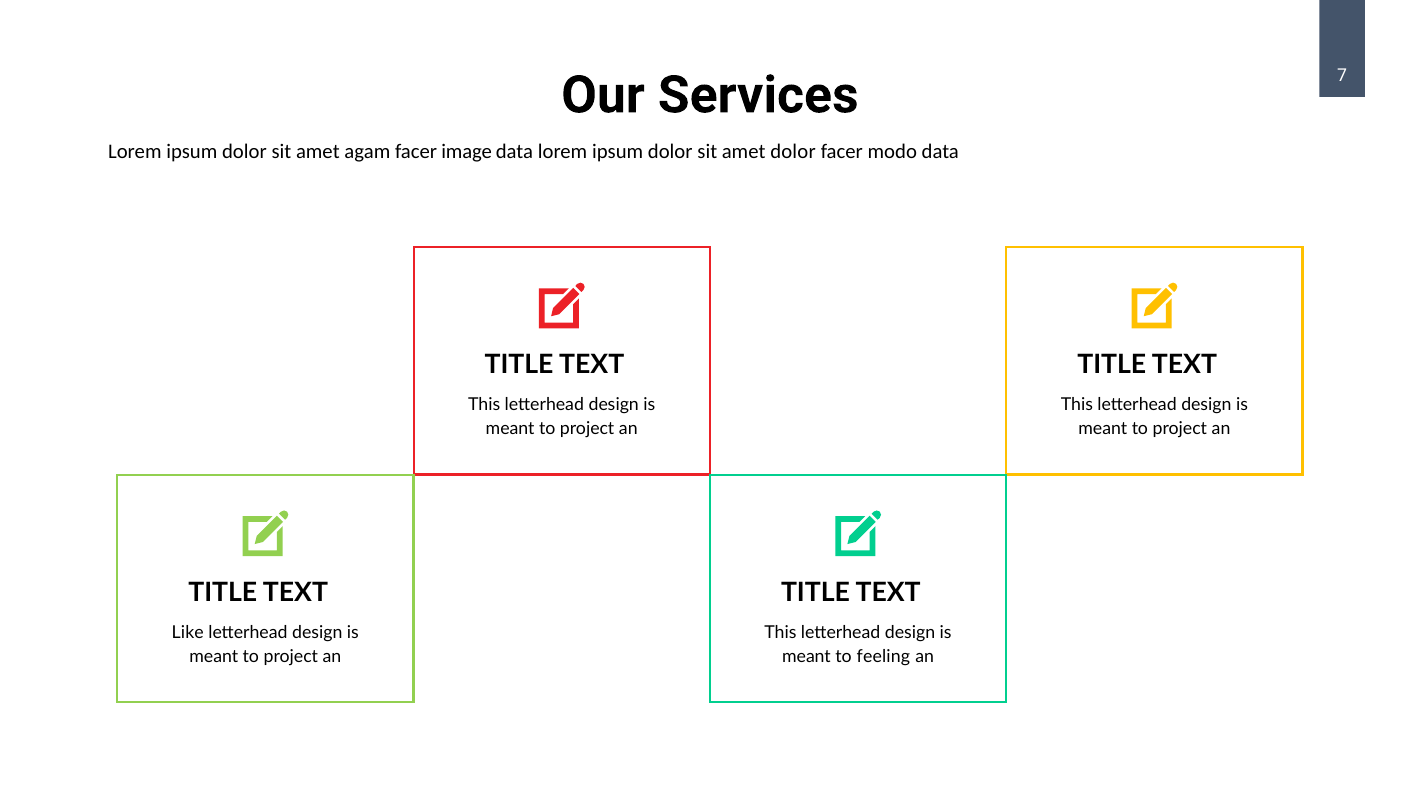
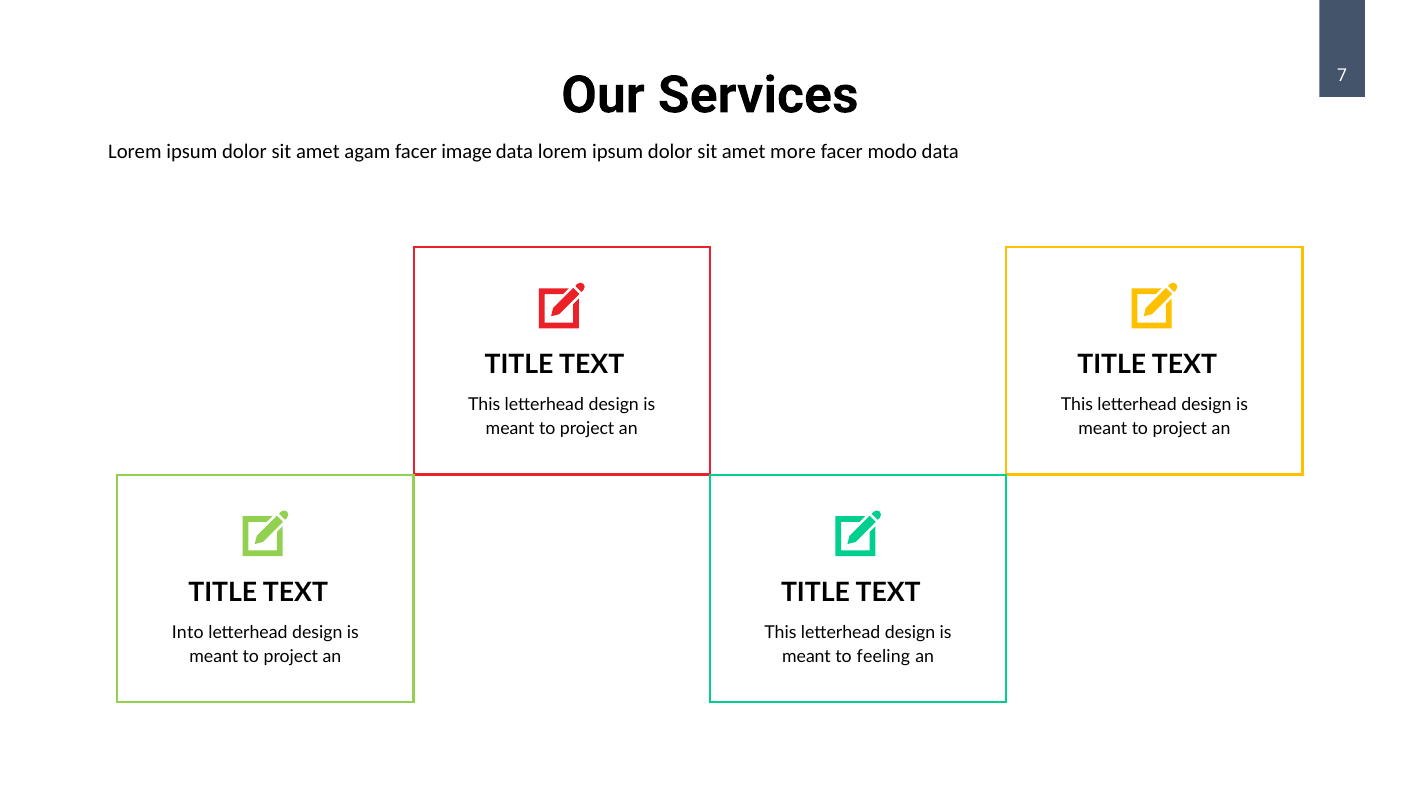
amet dolor: dolor -> more
Like: Like -> Into
